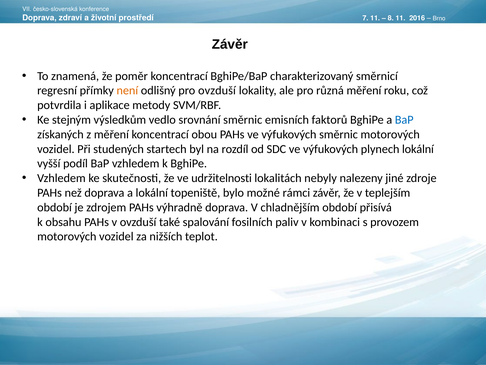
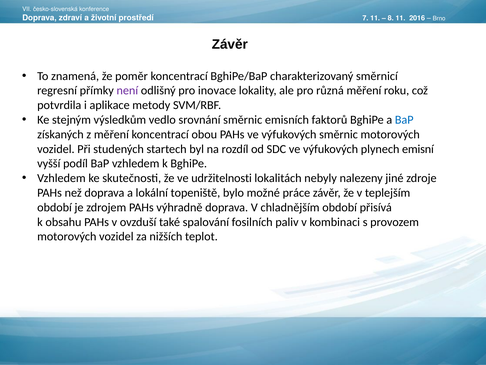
není colour: orange -> purple
pro ovzduší: ovzduší -> inovace
plynech lokální: lokální -> emisní
rámci: rámci -> práce
